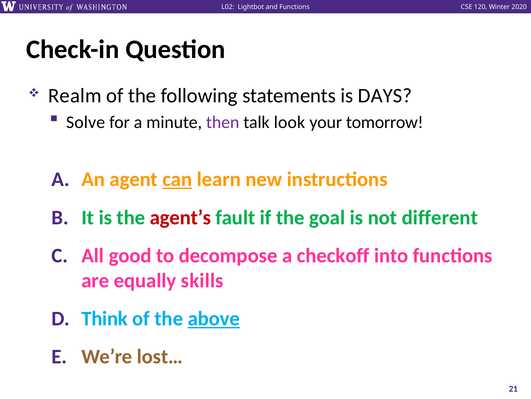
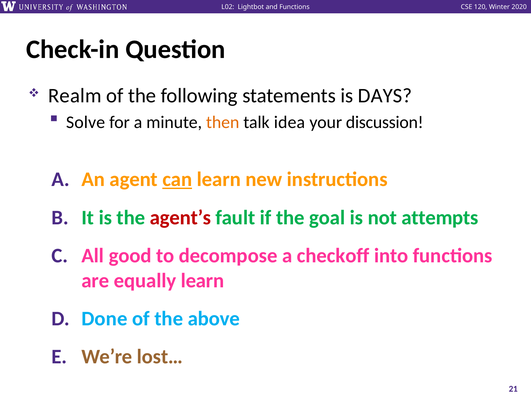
then colour: purple -> orange
look: look -> idea
tomorrow: tomorrow -> discussion
different: different -> attempts
equally skills: skills -> learn
Think: Think -> Done
above underline: present -> none
